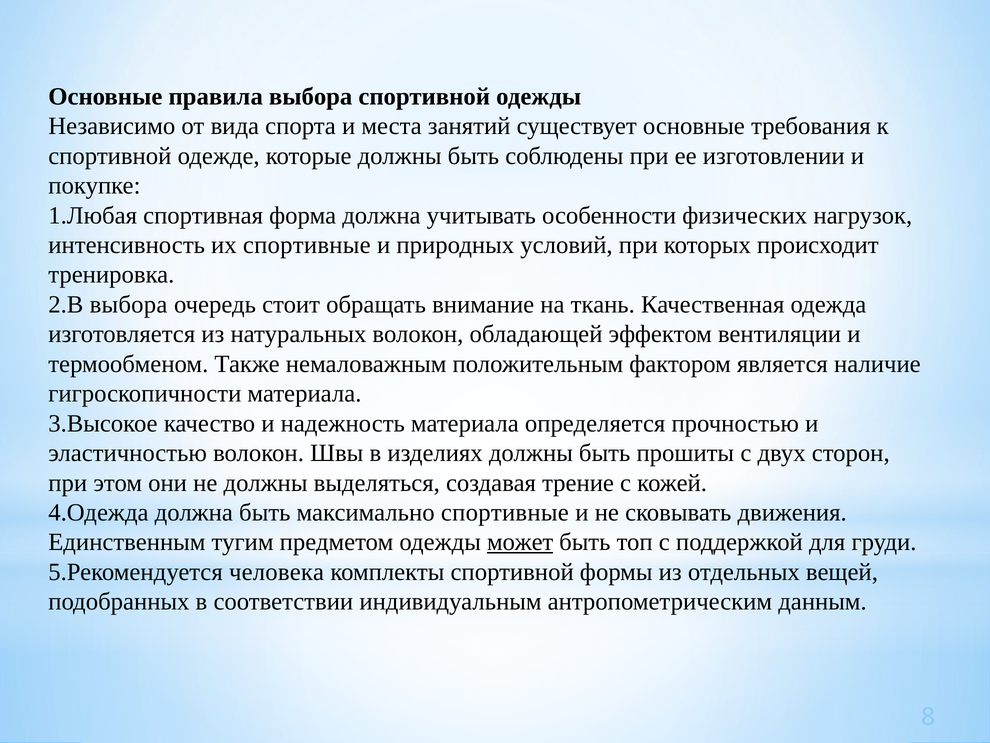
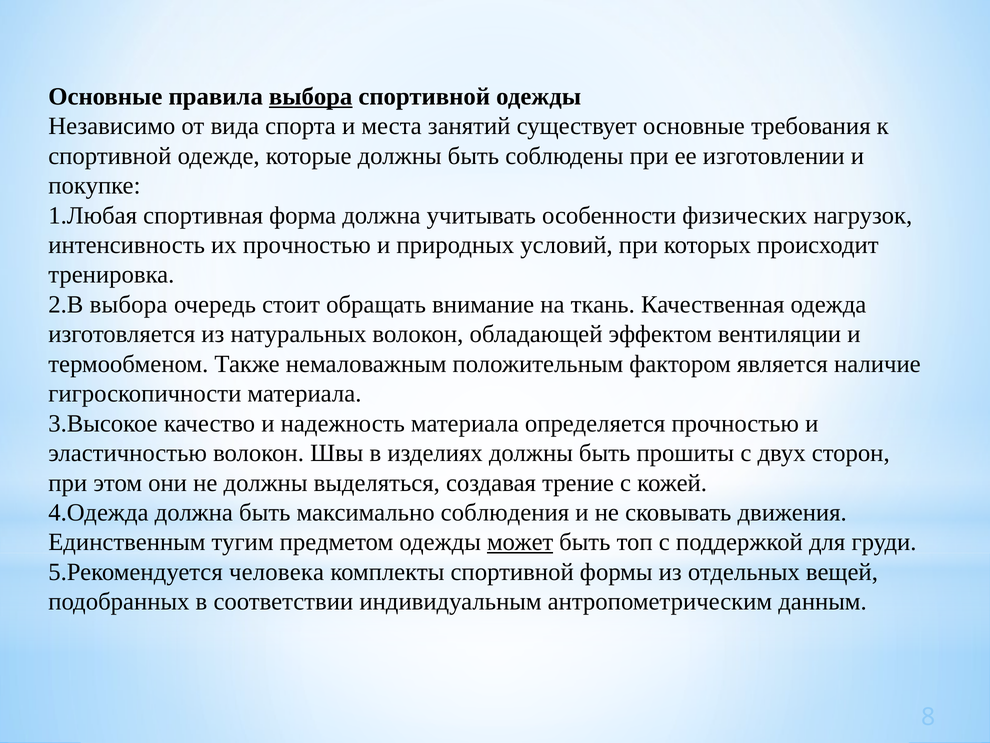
выбора at (311, 96) underline: none -> present
их спортивные: спортивные -> прочностью
максимально спортивные: спортивные -> соблюдения
